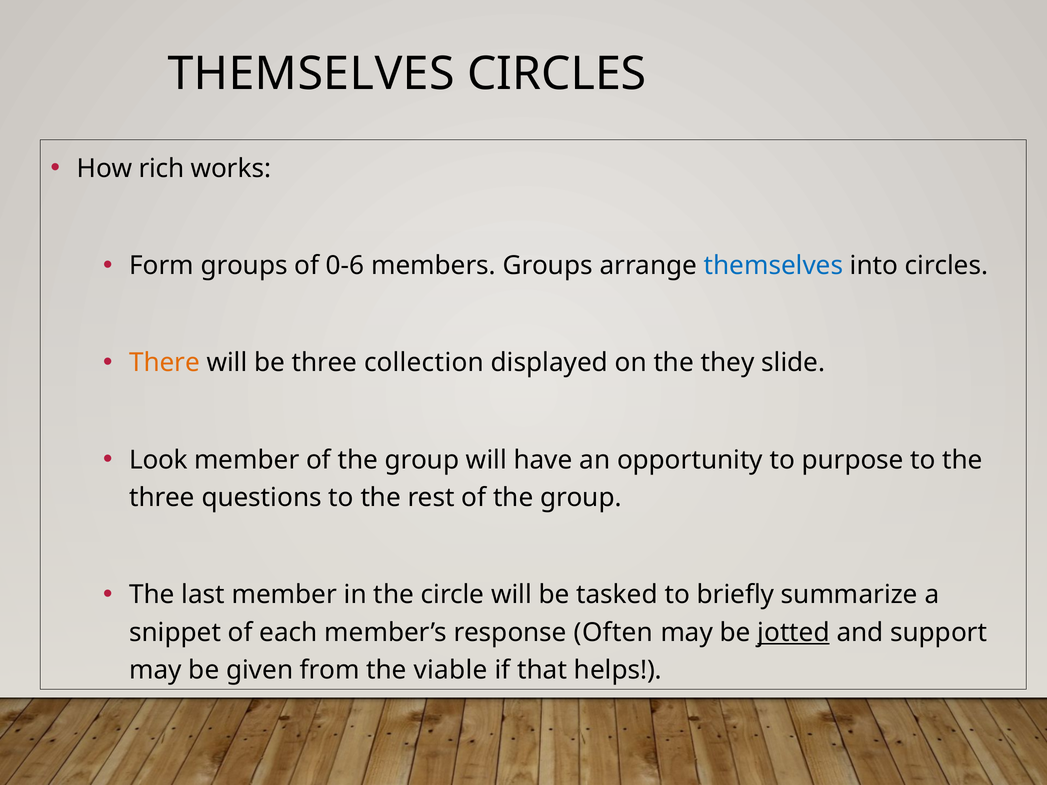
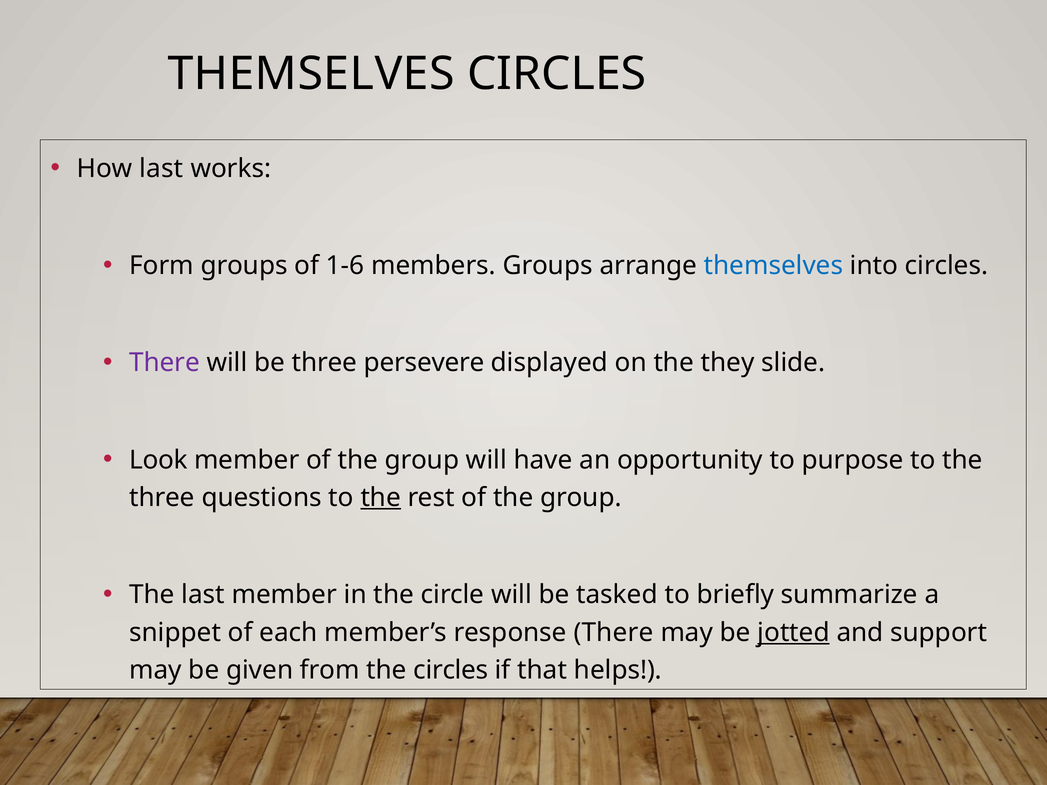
How rich: rich -> last
0-6: 0-6 -> 1-6
There at (165, 363) colour: orange -> purple
collection: collection -> persevere
the at (381, 498) underline: none -> present
response Often: Often -> There
the viable: viable -> circles
